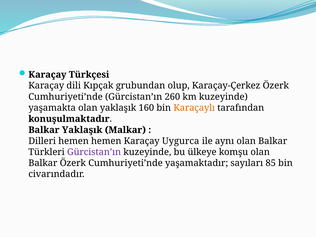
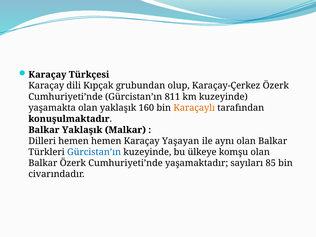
260: 260 -> 811
Uygurca: Uygurca -> Yaşayan
Gürcistan’ın at (94, 152) colour: purple -> blue
